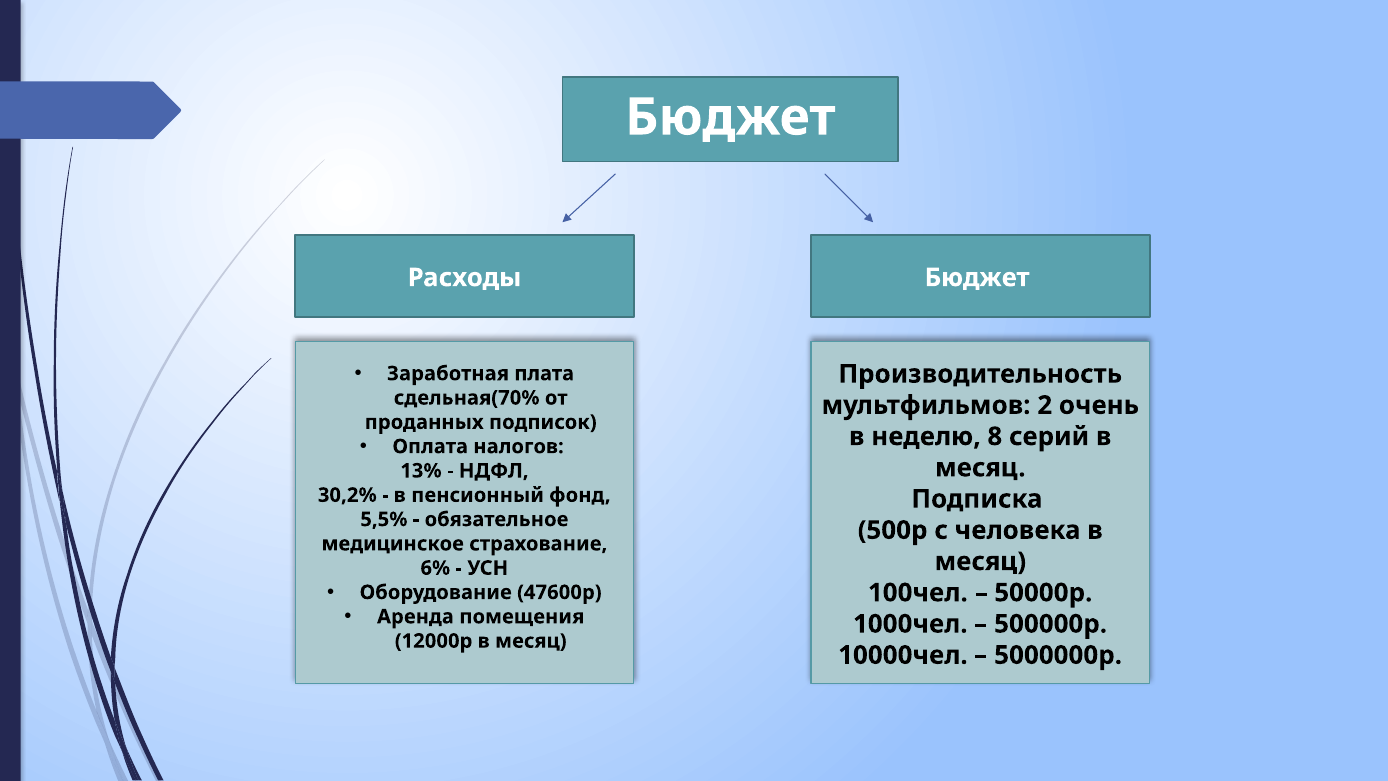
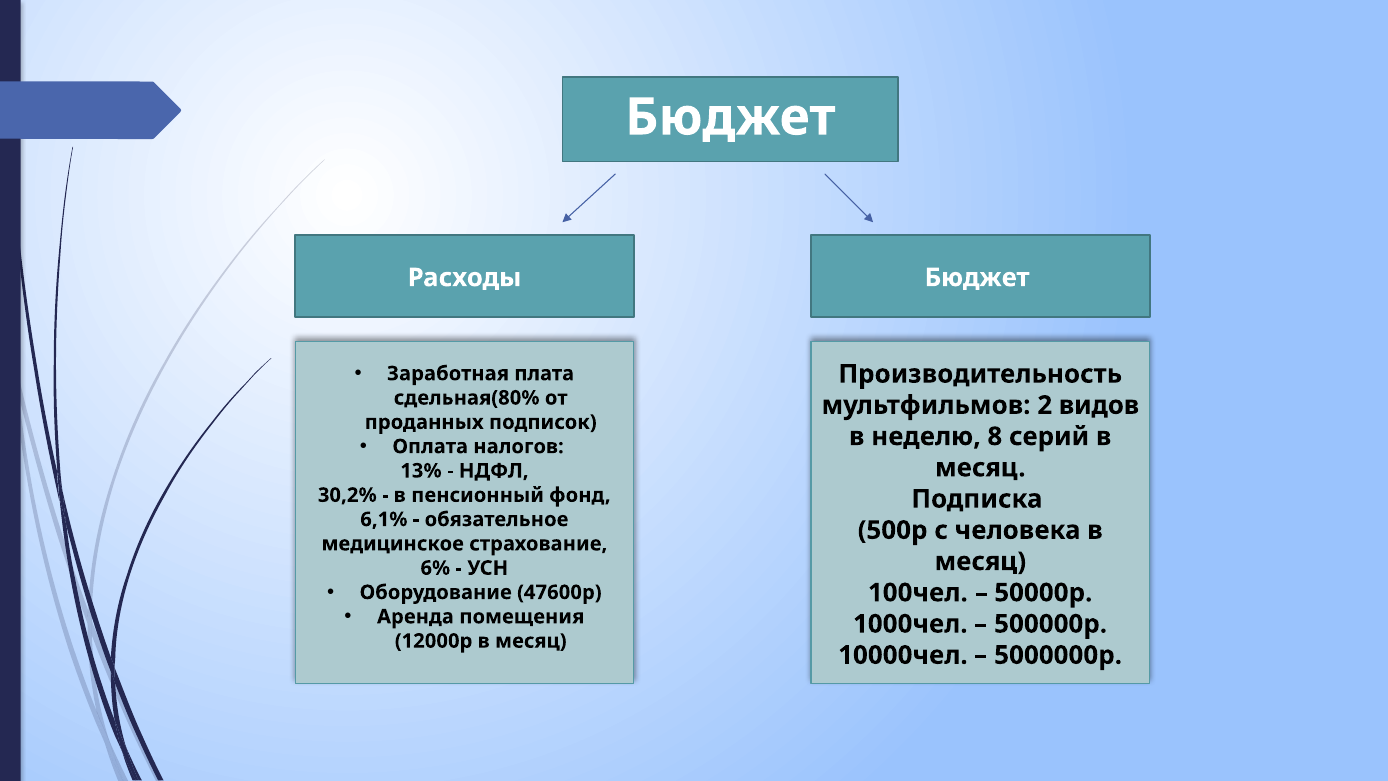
сдельная(70%: сдельная(70% -> сдельная(80%
очень: очень -> видов
5,5%: 5,5% -> 6,1%
